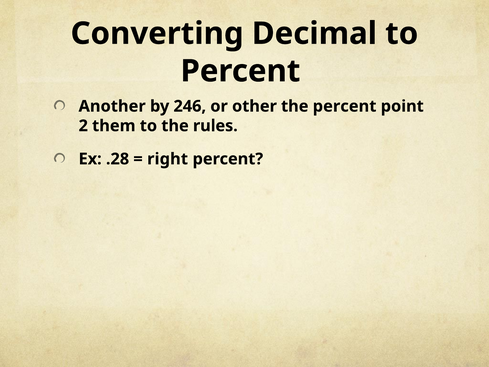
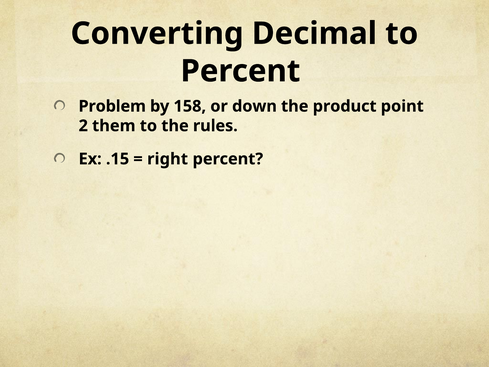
Another: Another -> Problem
246: 246 -> 158
other: other -> down
the percent: percent -> product
.28: .28 -> .15
